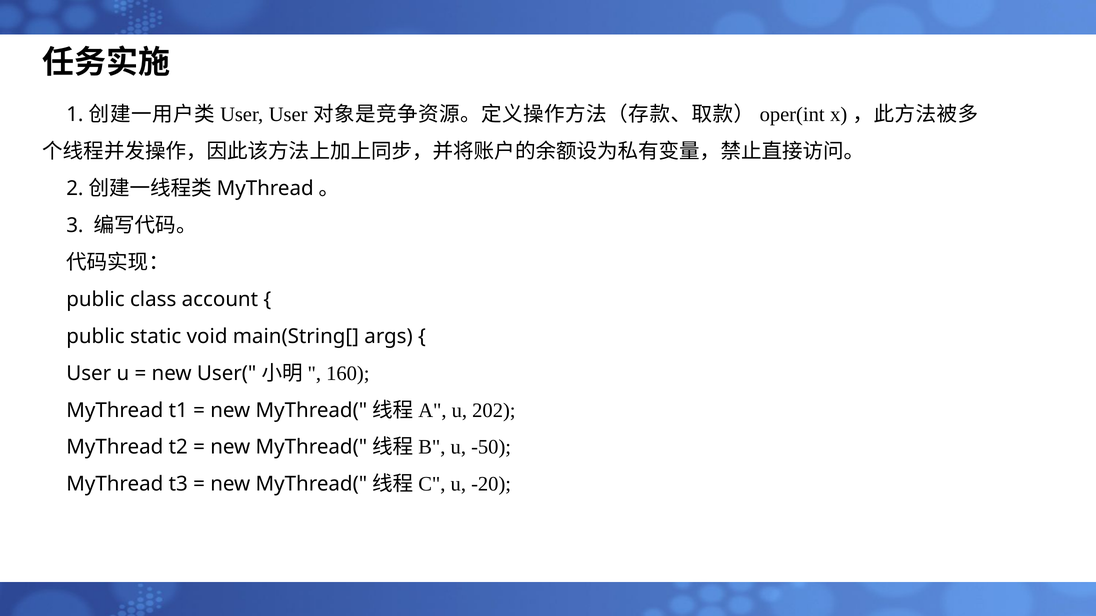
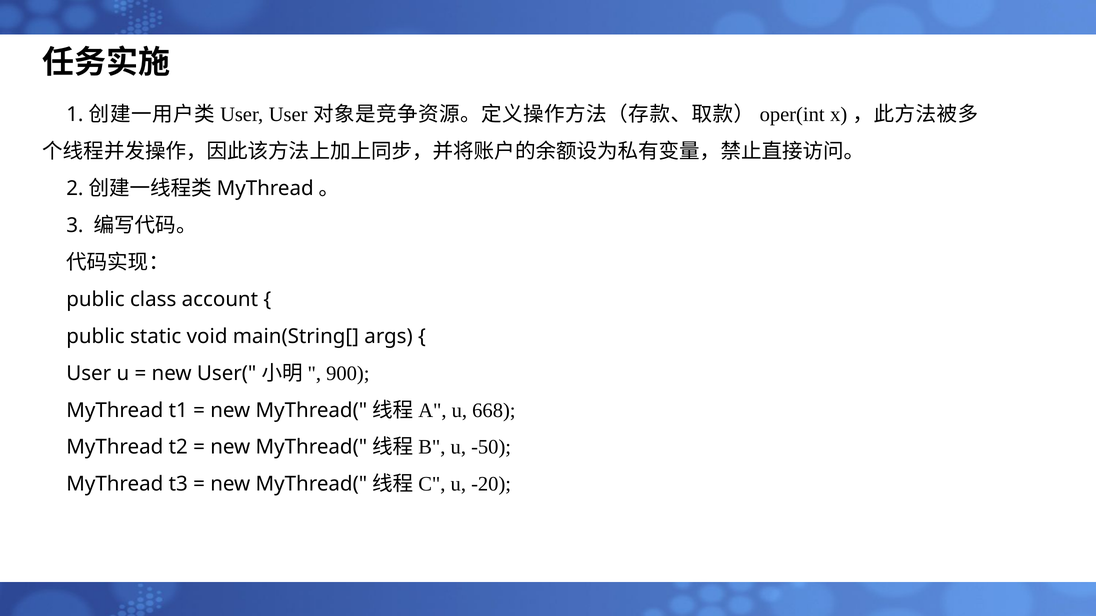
160: 160 -> 900
202: 202 -> 668
